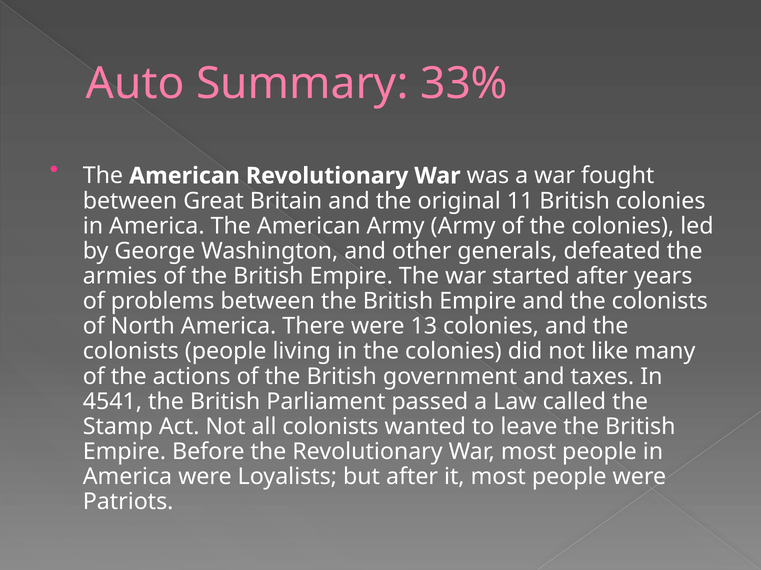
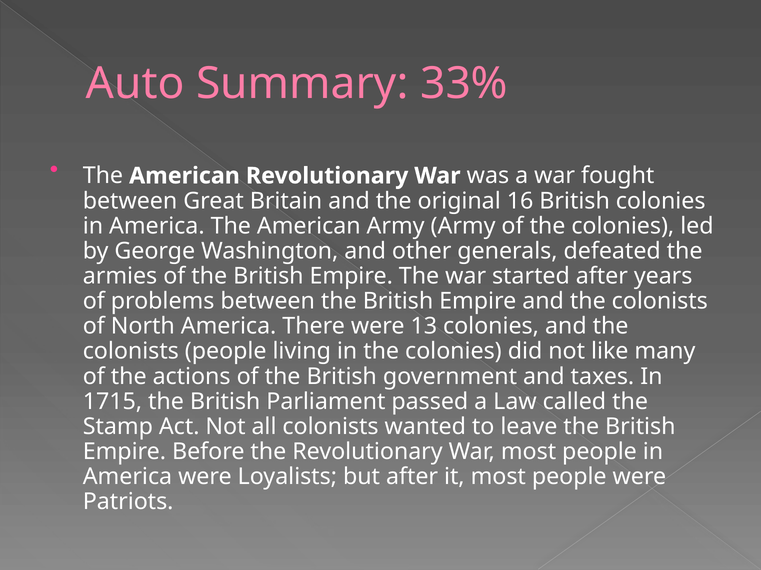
11: 11 -> 16
4541: 4541 -> 1715
